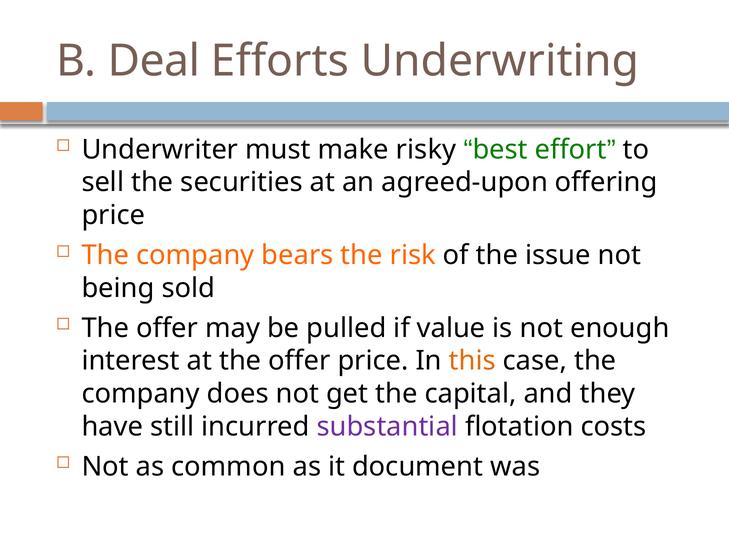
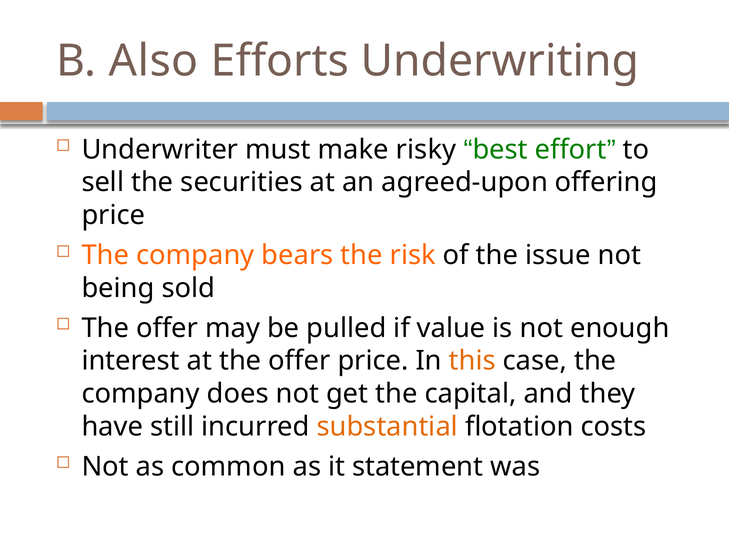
Deal: Deal -> Also
substantial colour: purple -> orange
document: document -> statement
